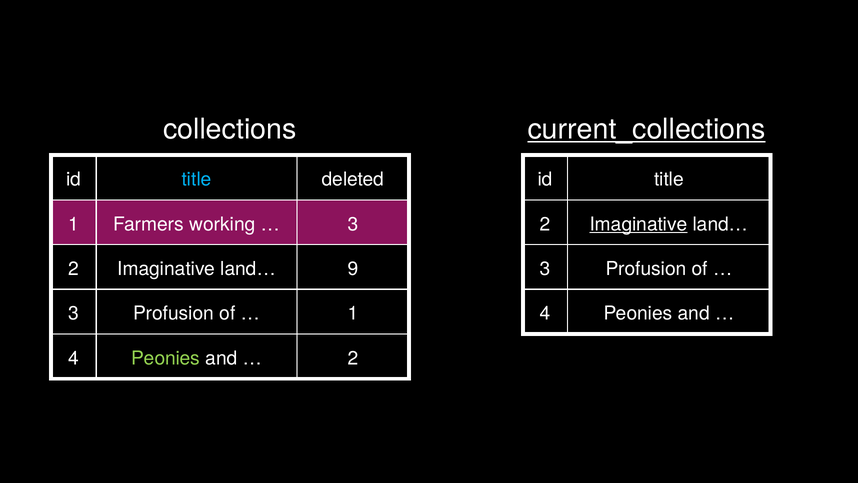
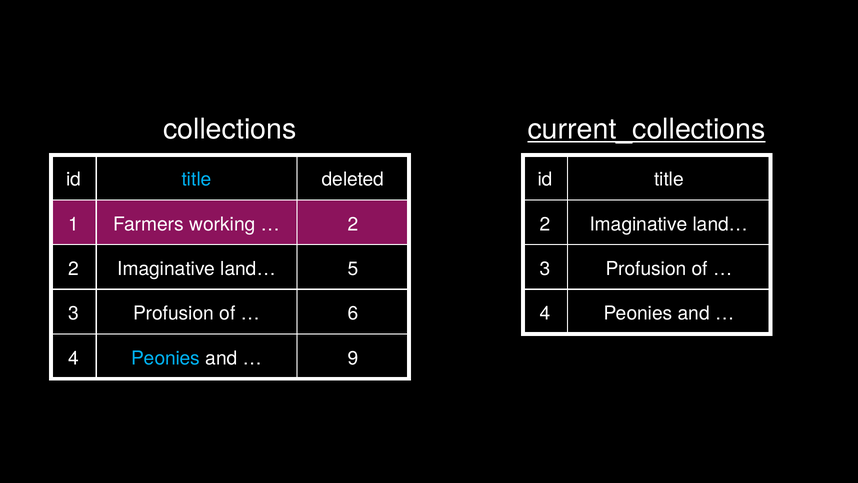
3 at (353, 224): 3 -> 2
Imaginative at (639, 224) underline: present -> none
9: 9 -> 5
1 at (353, 313): 1 -> 6
Peonies at (166, 358) colour: light green -> light blue
2 at (353, 358): 2 -> 9
